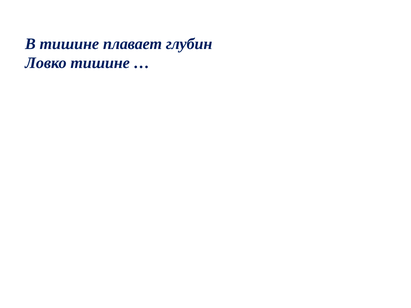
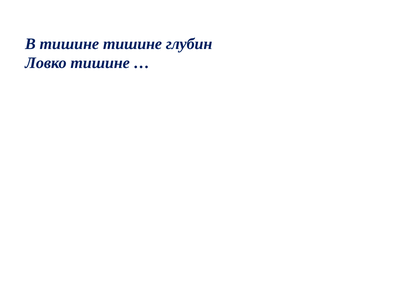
тишине плавает: плавает -> тишине
